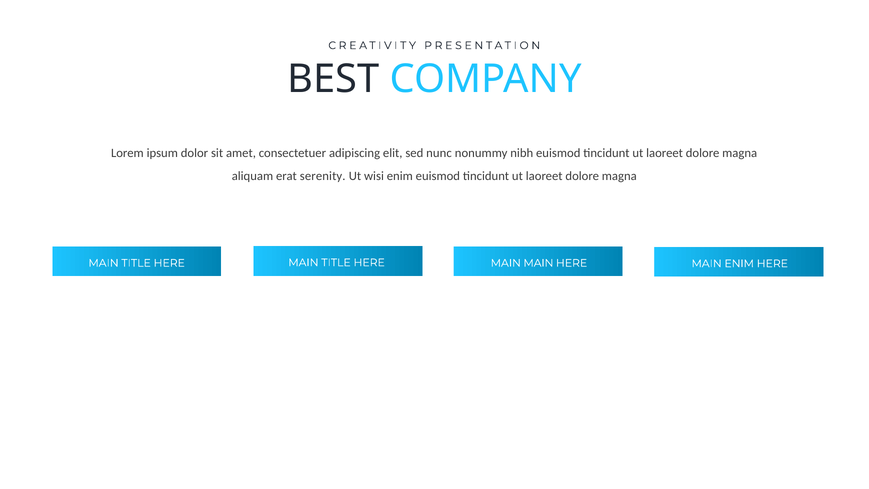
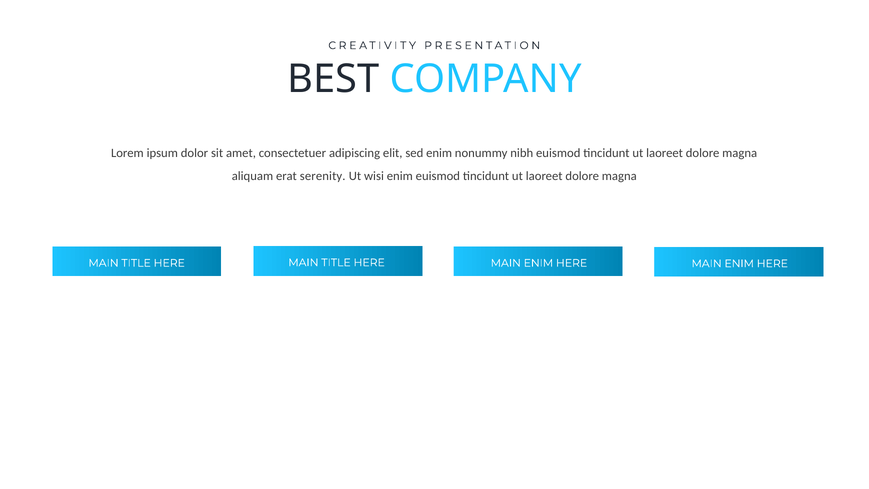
sed nunc: nunc -> enim
TITLE HERE MAIN MAIN: MAIN -> ENIM
